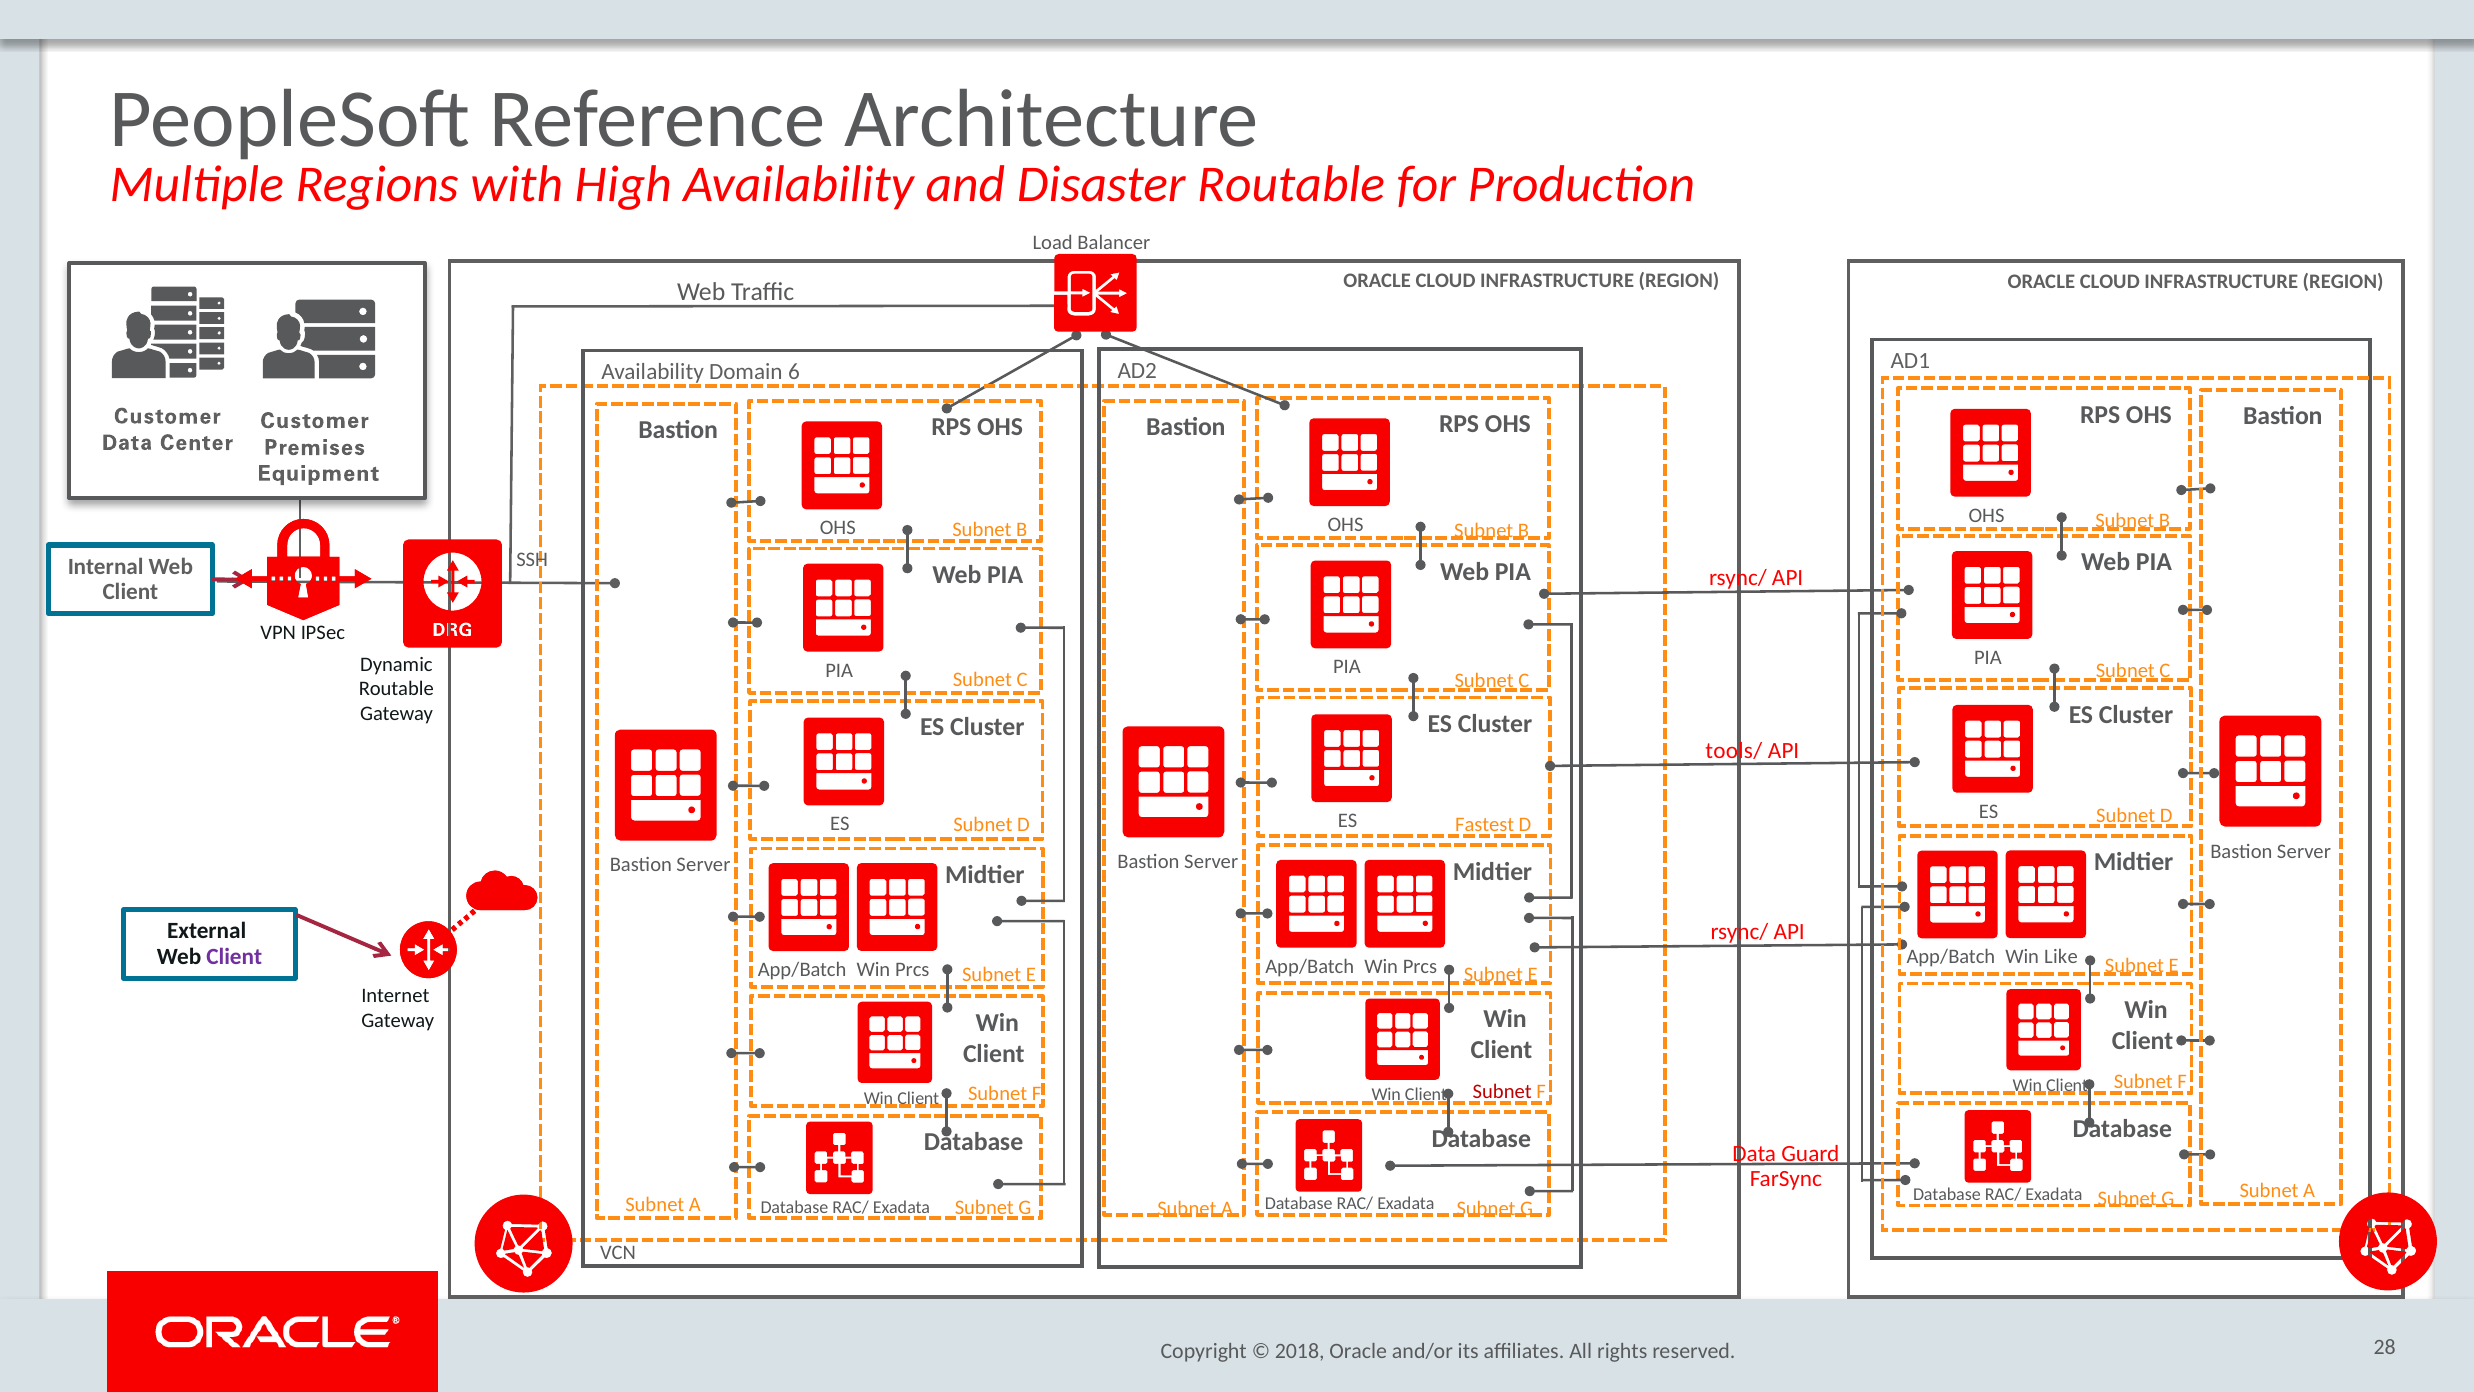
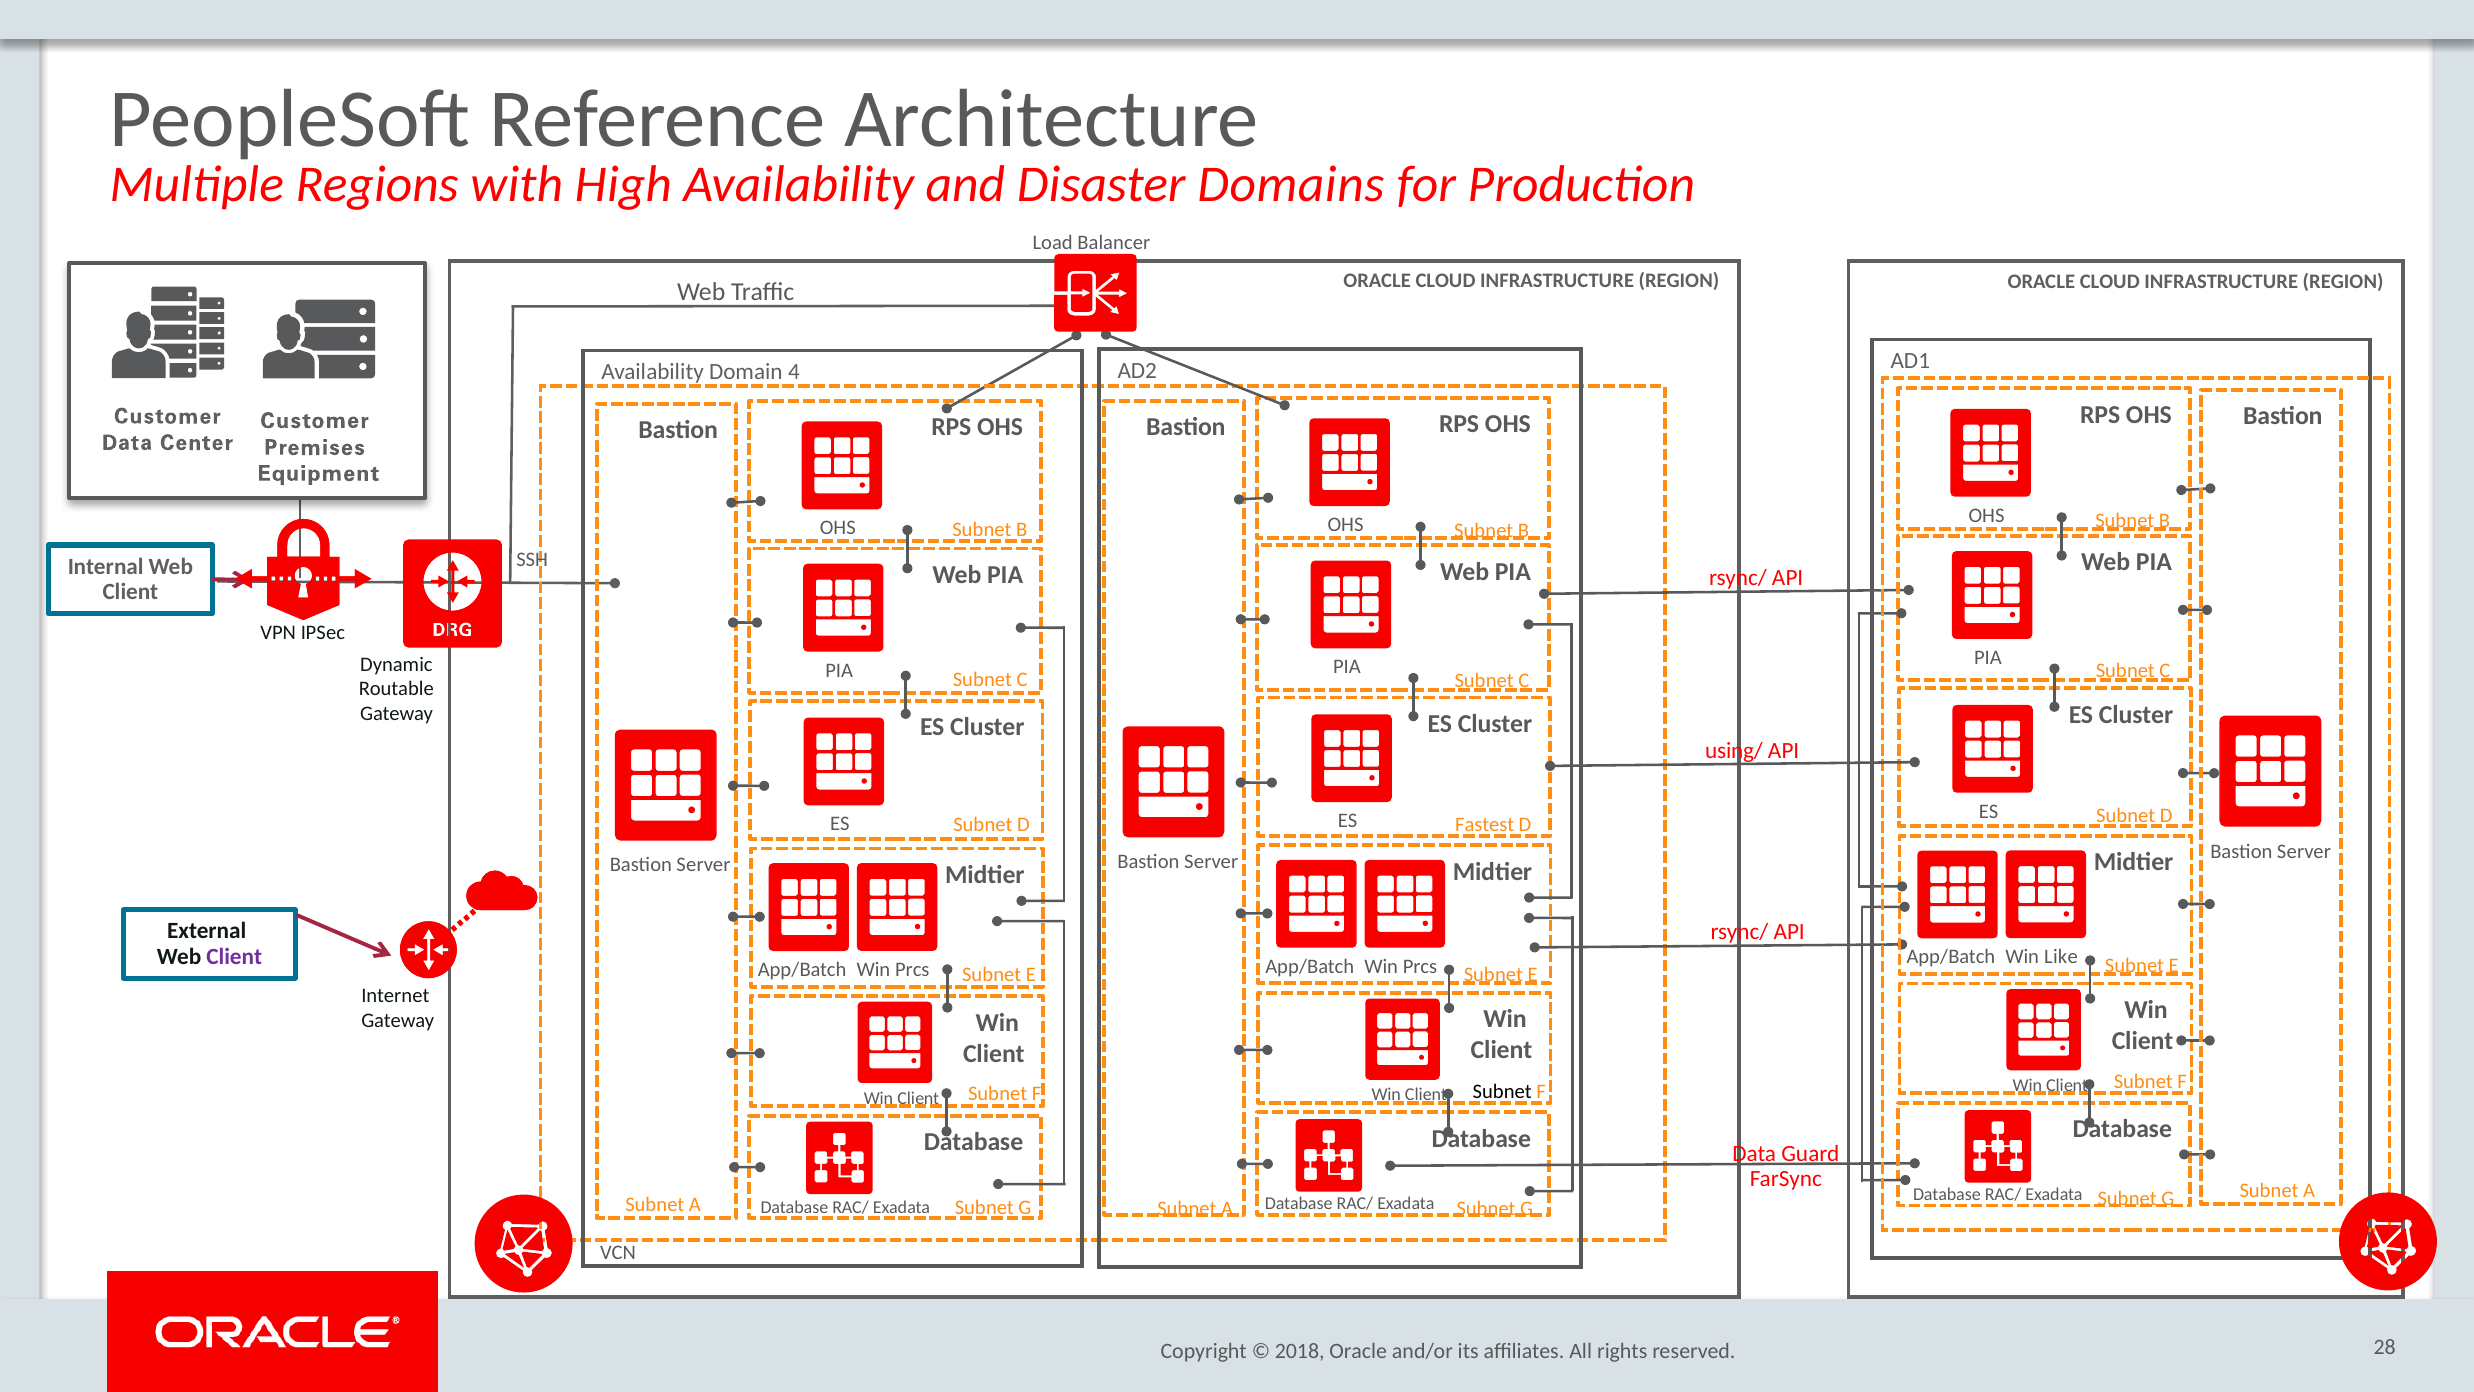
Disaster Routable: Routable -> Domains
6: 6 -> 4
tools/: tools/ -> using/
Subnet at (1502, 1092) colour: red -> black
